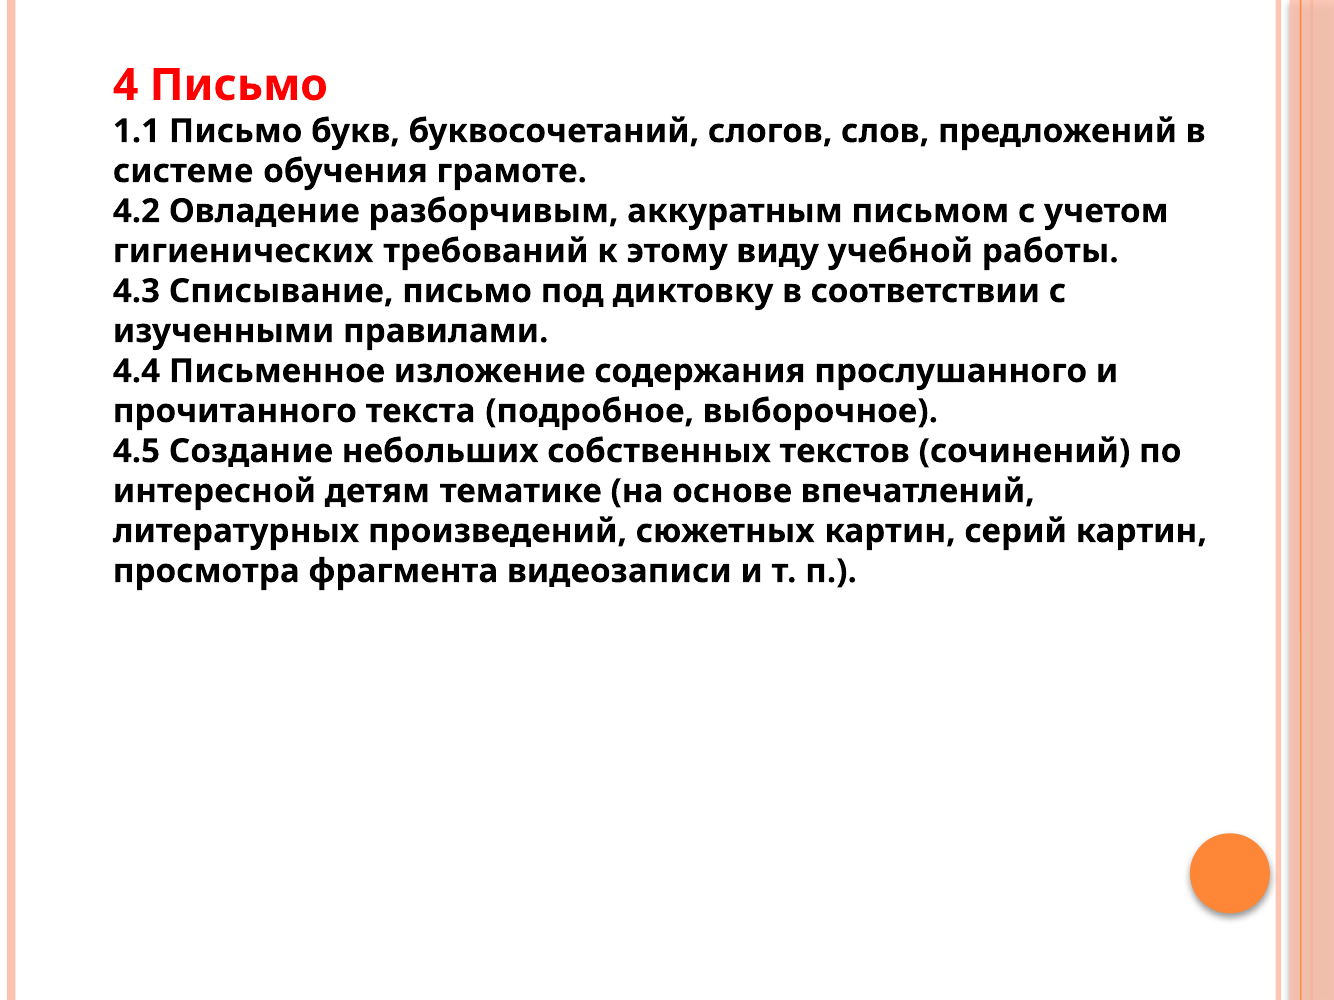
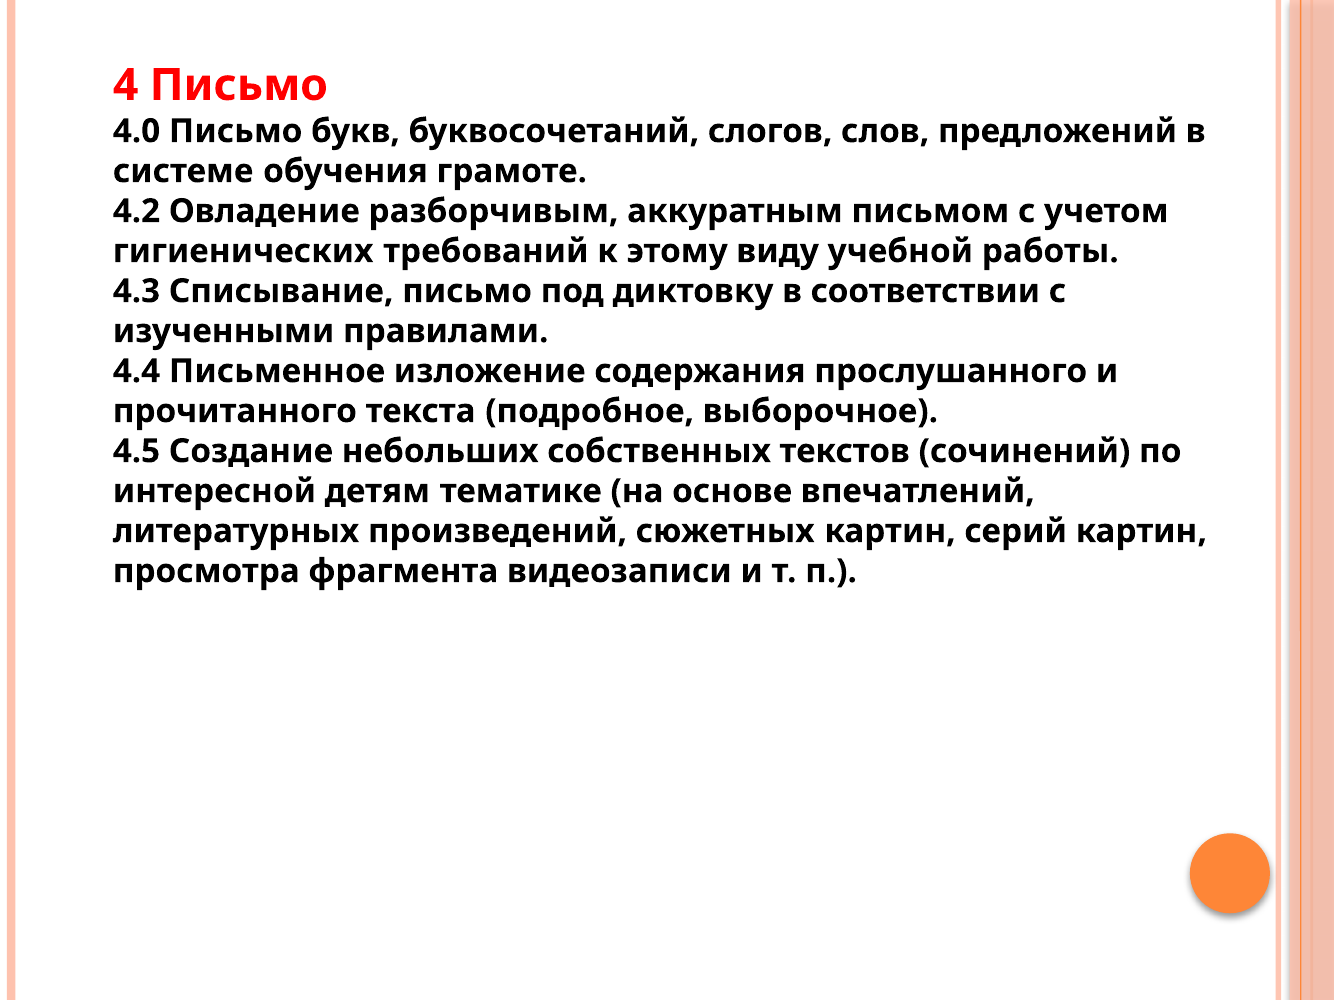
1.1: 1.1 -> 4.0
